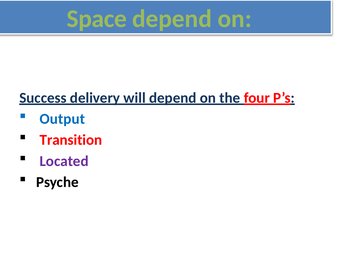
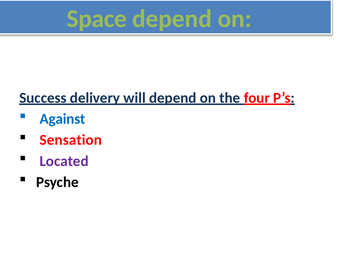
Output: Output -> Against
Transition: Transition -> Sensation
